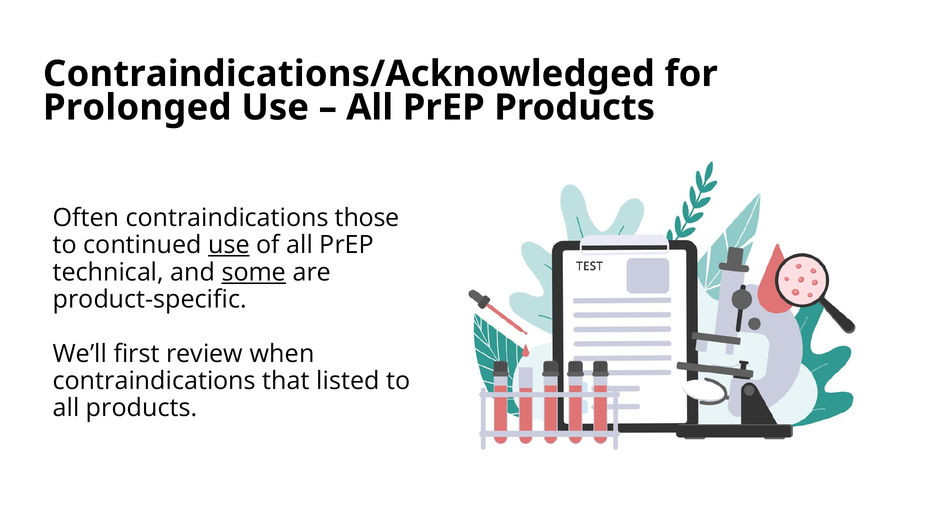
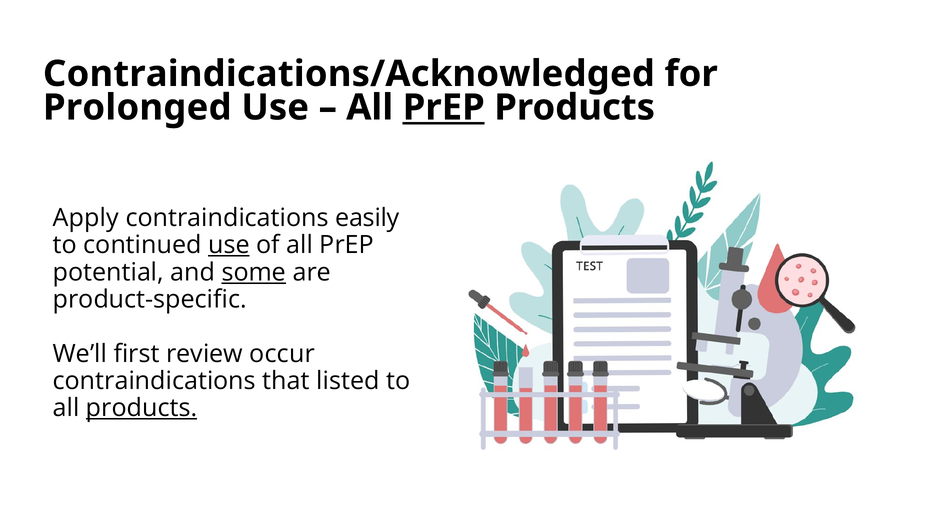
PrEP at (444, 107) underline: none -> present
Often: Often -> Apply
those: those -> easily
technical: technical -> potential
when: when -> occur
products at (142, 408) underline: none -> present
